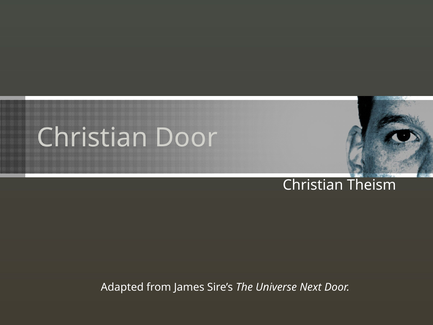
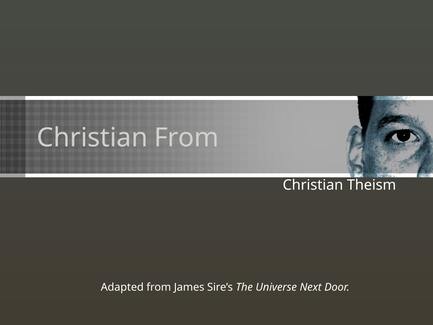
Christian Door: Door -> From
